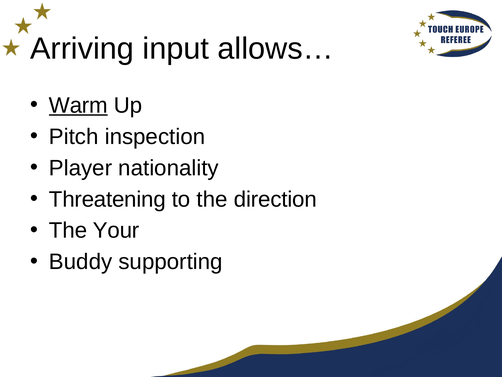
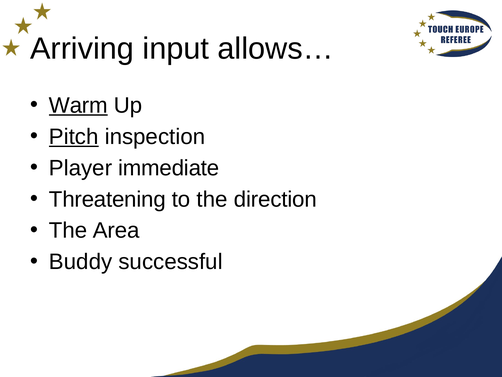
Pitch underline: none -> present
nationality: nationality -> immediate
Your: Your -> Area
supporting: supporting -> successful
